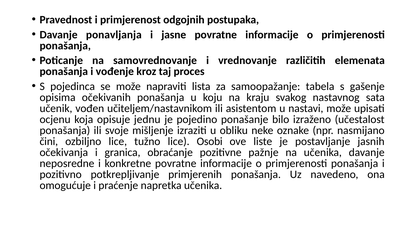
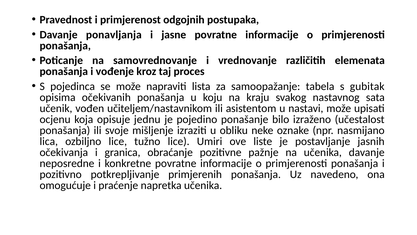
gašenje: gašenje -> gubitak
čini: čini -> lica
Osobi: Osobi -> Umiri
